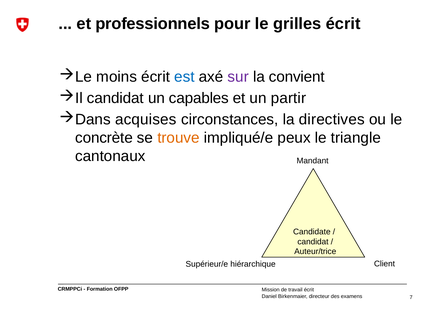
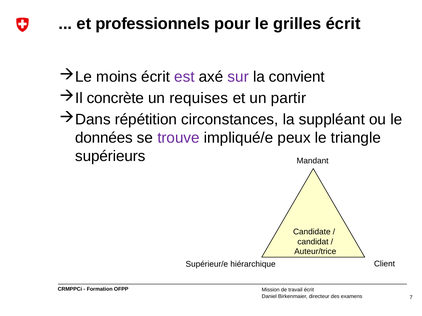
est colour: blue -> purple
candidat at (115, 98): candidat -> concrète
capables: capables -> requises
acquises: acquises -> répétition
directives: directives -> suppléant
concrète: concrète -> données
trouve colour: orange -> purple
cantonaux: cantonaux -> supérieurs
